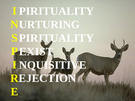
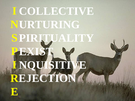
PIRITUALITY at (56, 11): PIRITUALITY -> COLLECTIVE
